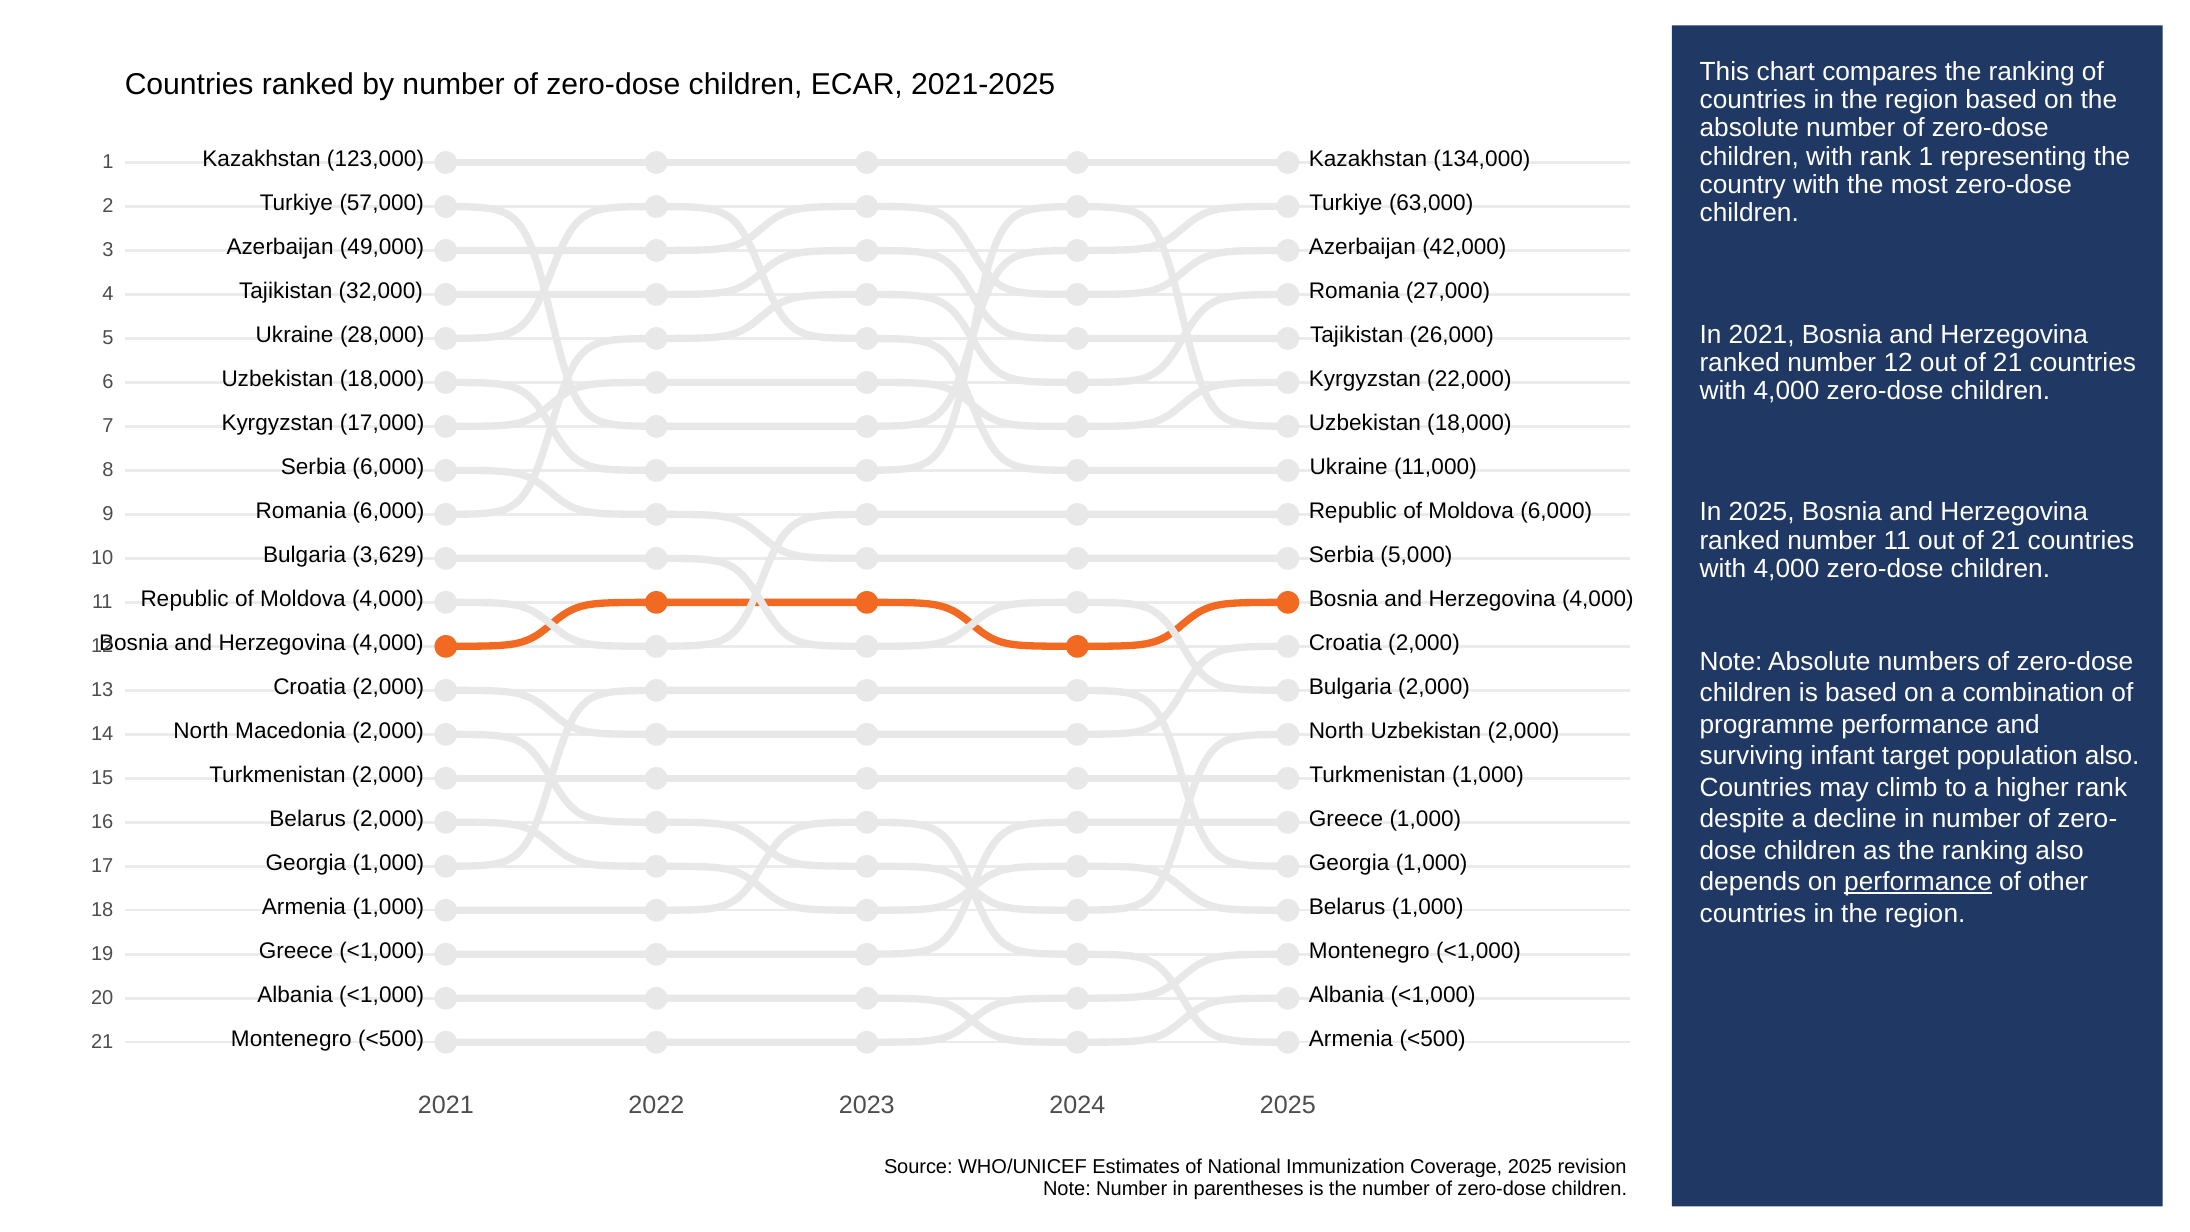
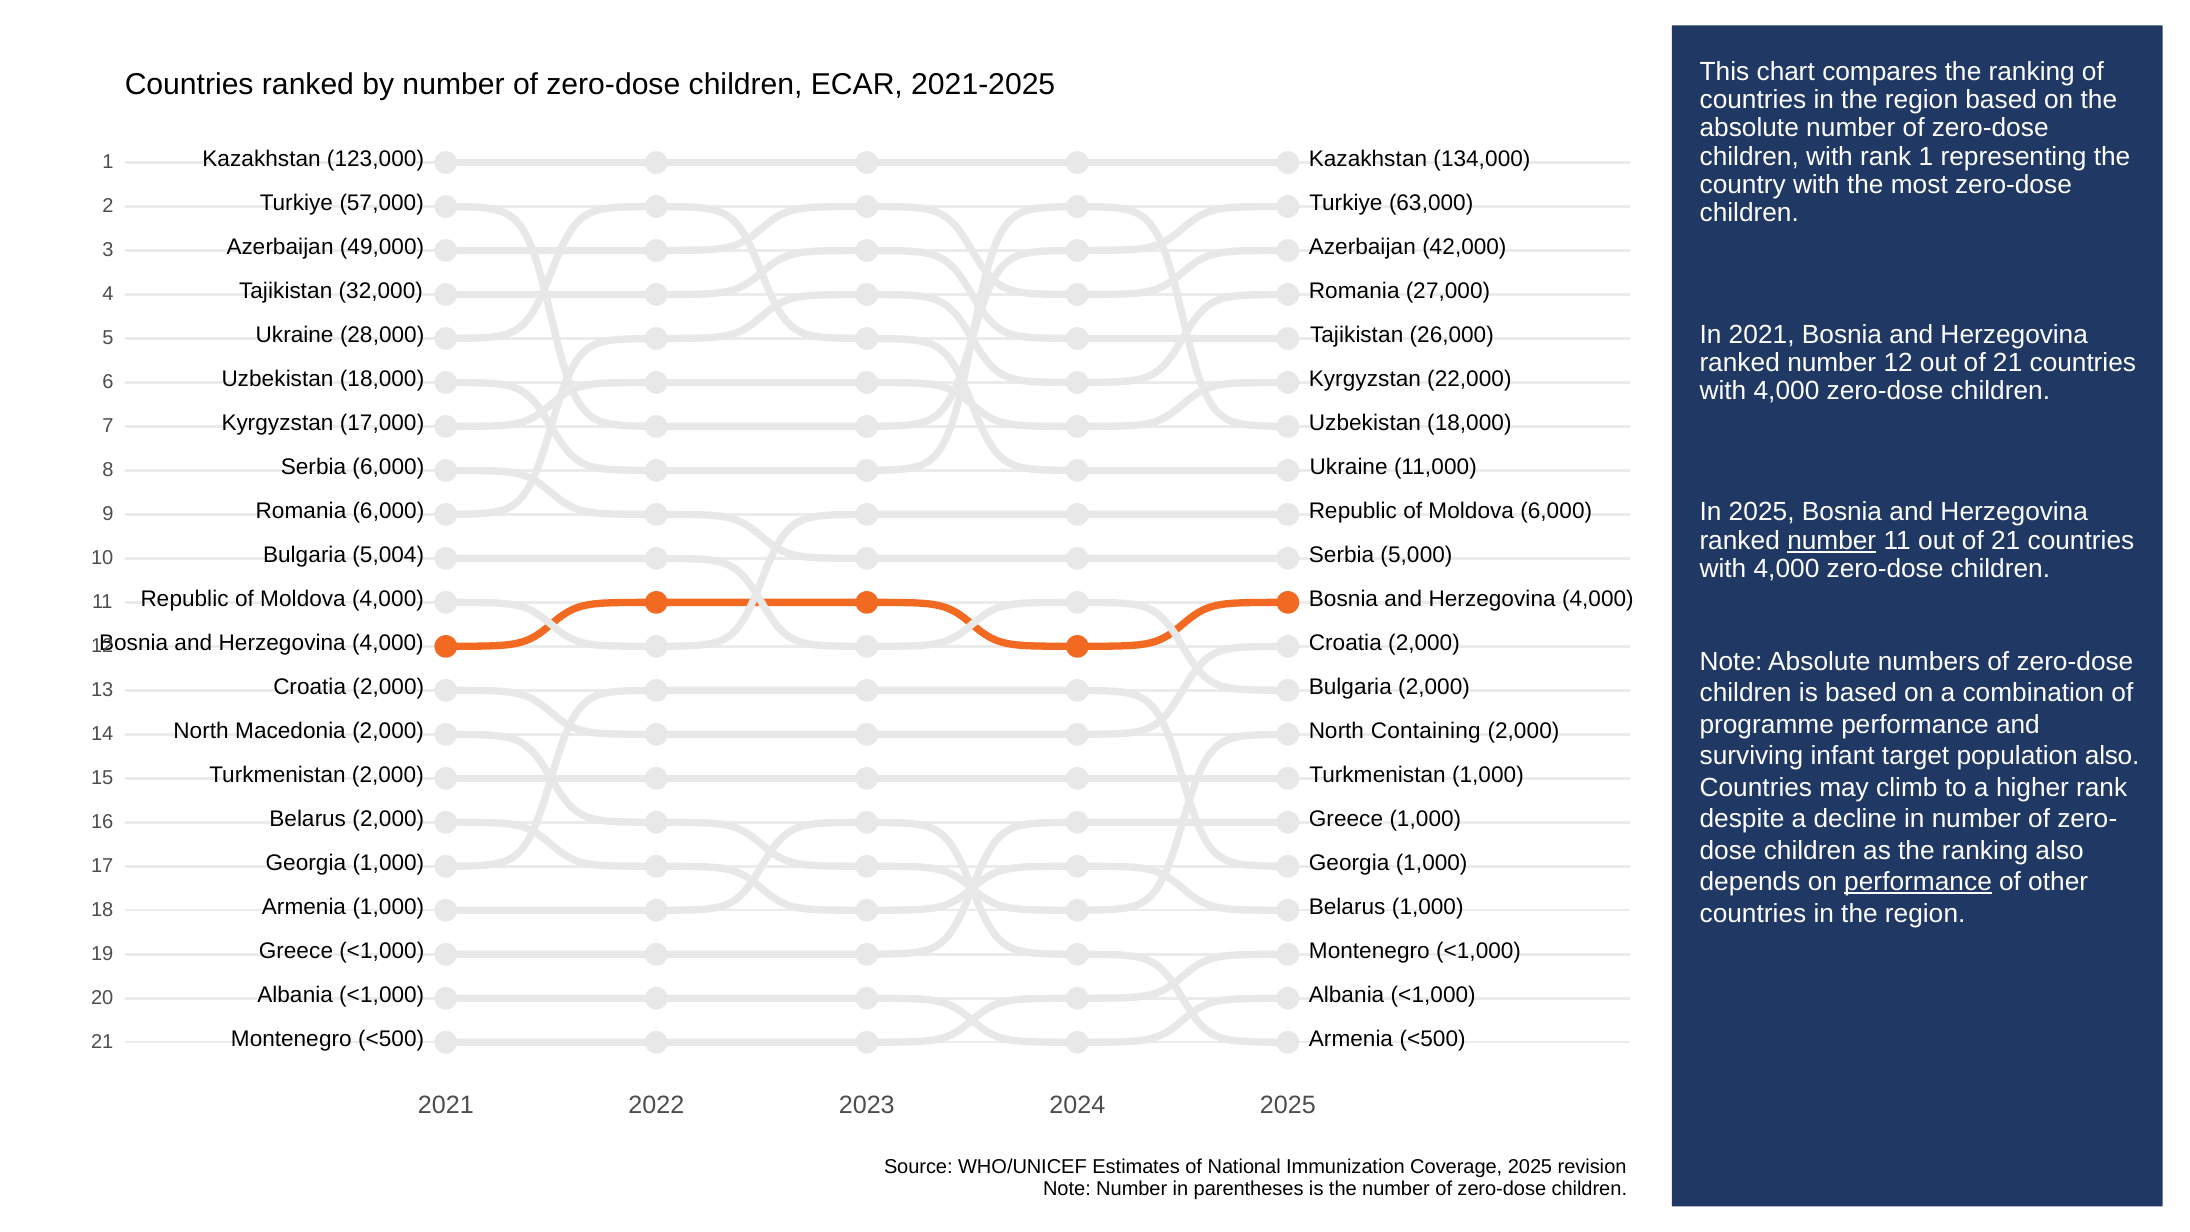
number at (1832, 541) underline: none -> present
3,629: 3,629 -> 5,004
North Uzbekistan: Uzbekistan -> Containing
